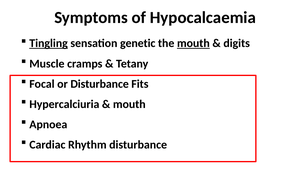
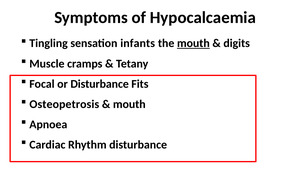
Tingling underline: present -> none
genetic: genetic -> infants
Hypercalciuria: Hypercalciuria -> Osteopetrosis
